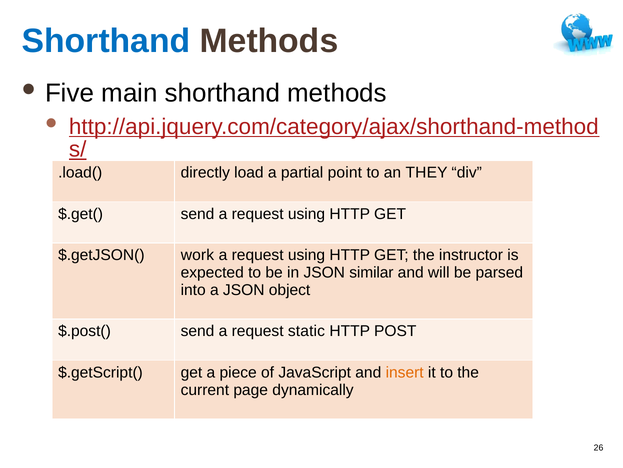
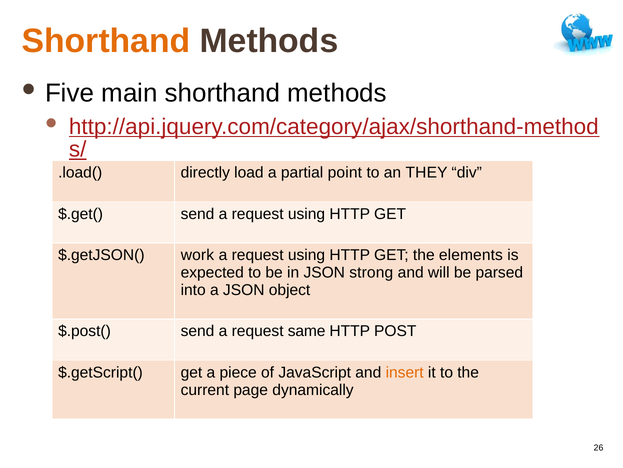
Shorthand at (106, 41) colour: blue -> orange
instructor: instructor -> elements
similar: similar -> strong
static: static -> same
